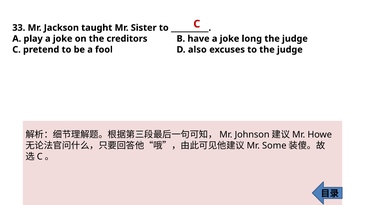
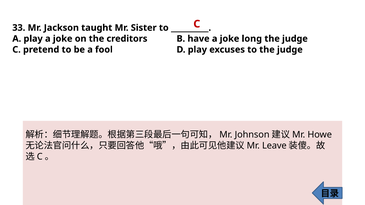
D also: also -> play
Some: Some -> Leave
